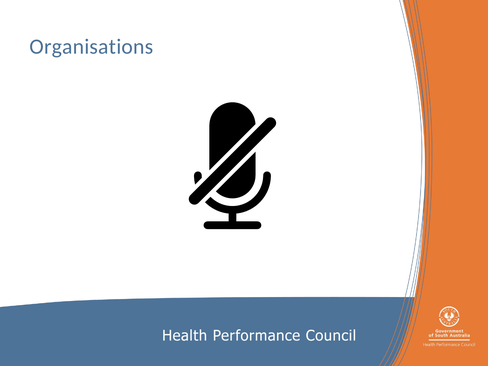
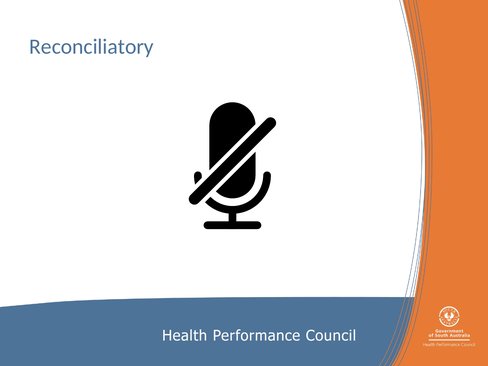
Organisations: Organisations -> Reconciliatory
